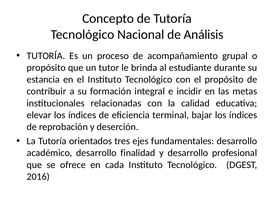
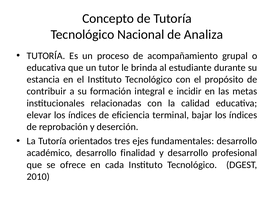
Análisis: Análisis -> Analiza
propósito at (46, 68): propósito -> educativa
2016: 2016 -> 2010
